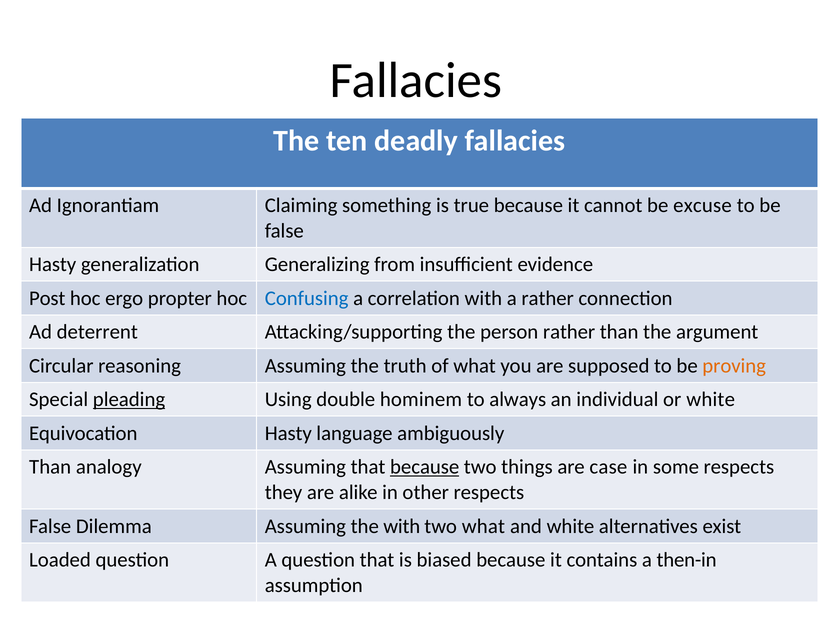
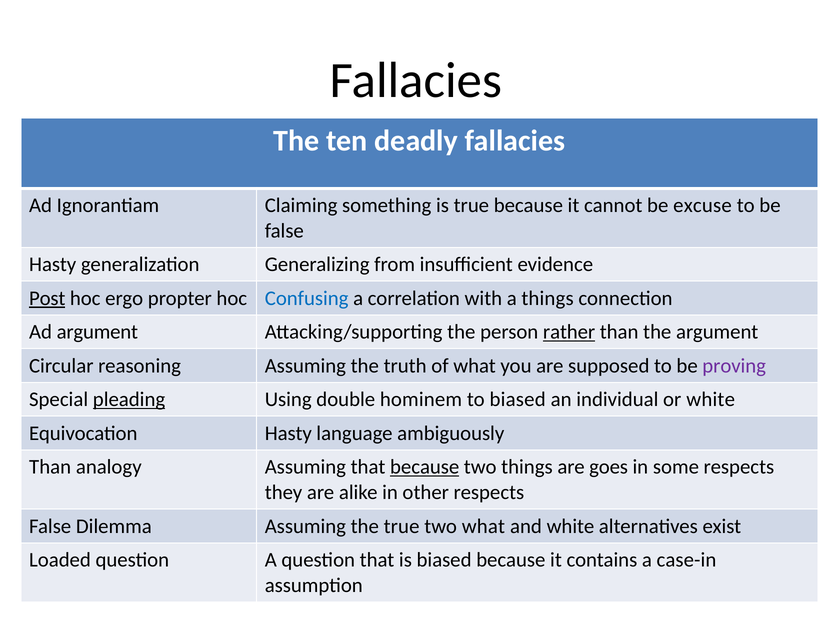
Post underline: none -> present
a rather: rather -> things
Ad deterrent: deterrent -> argument
rather at (569, 332) underline: none -> present
proving colour: orange -> purple
to always: always -> biased
case: case -> goes
the with: with -> true
then-in: then-in -> case-in
